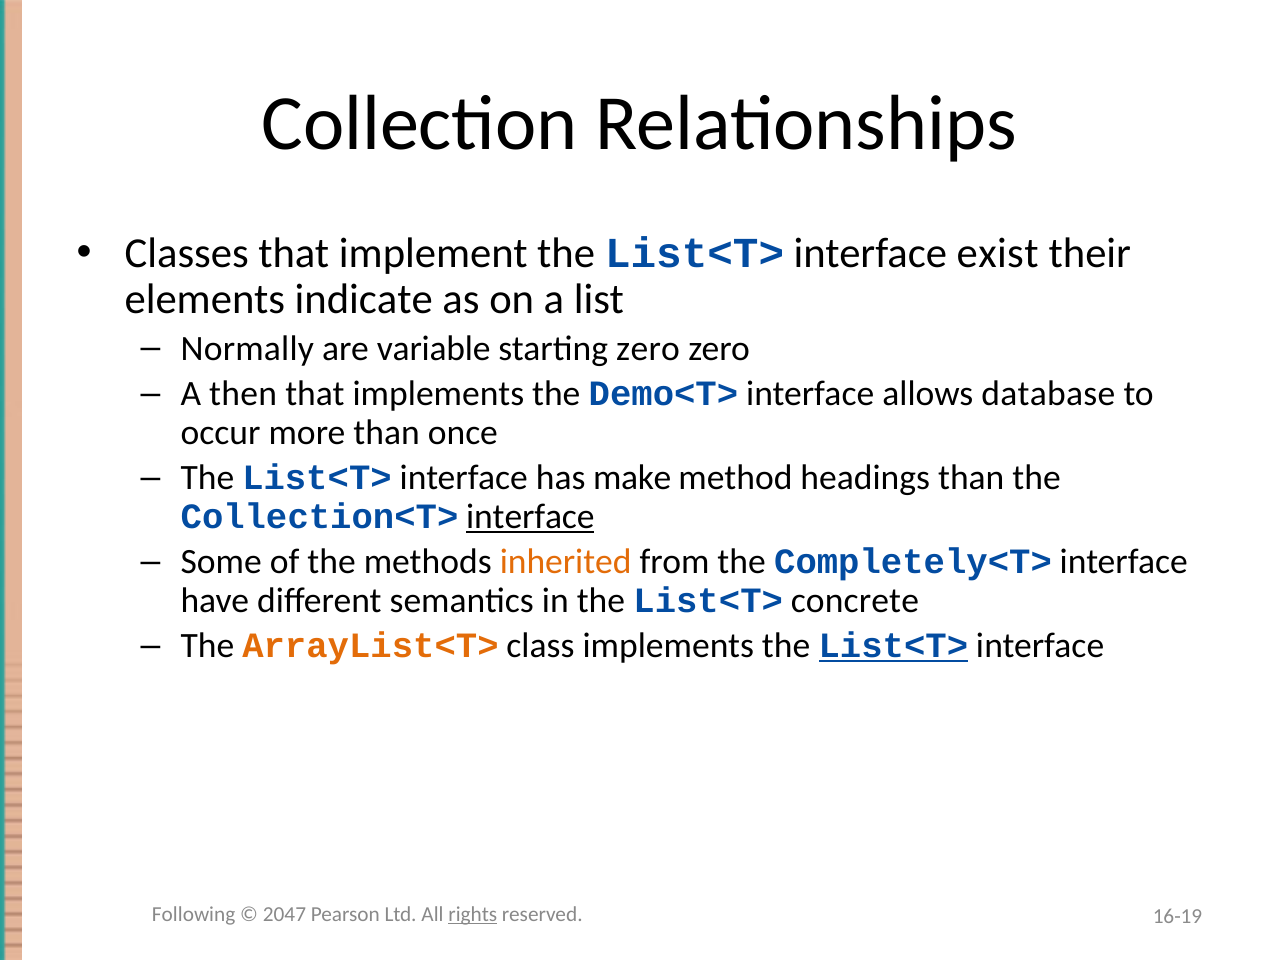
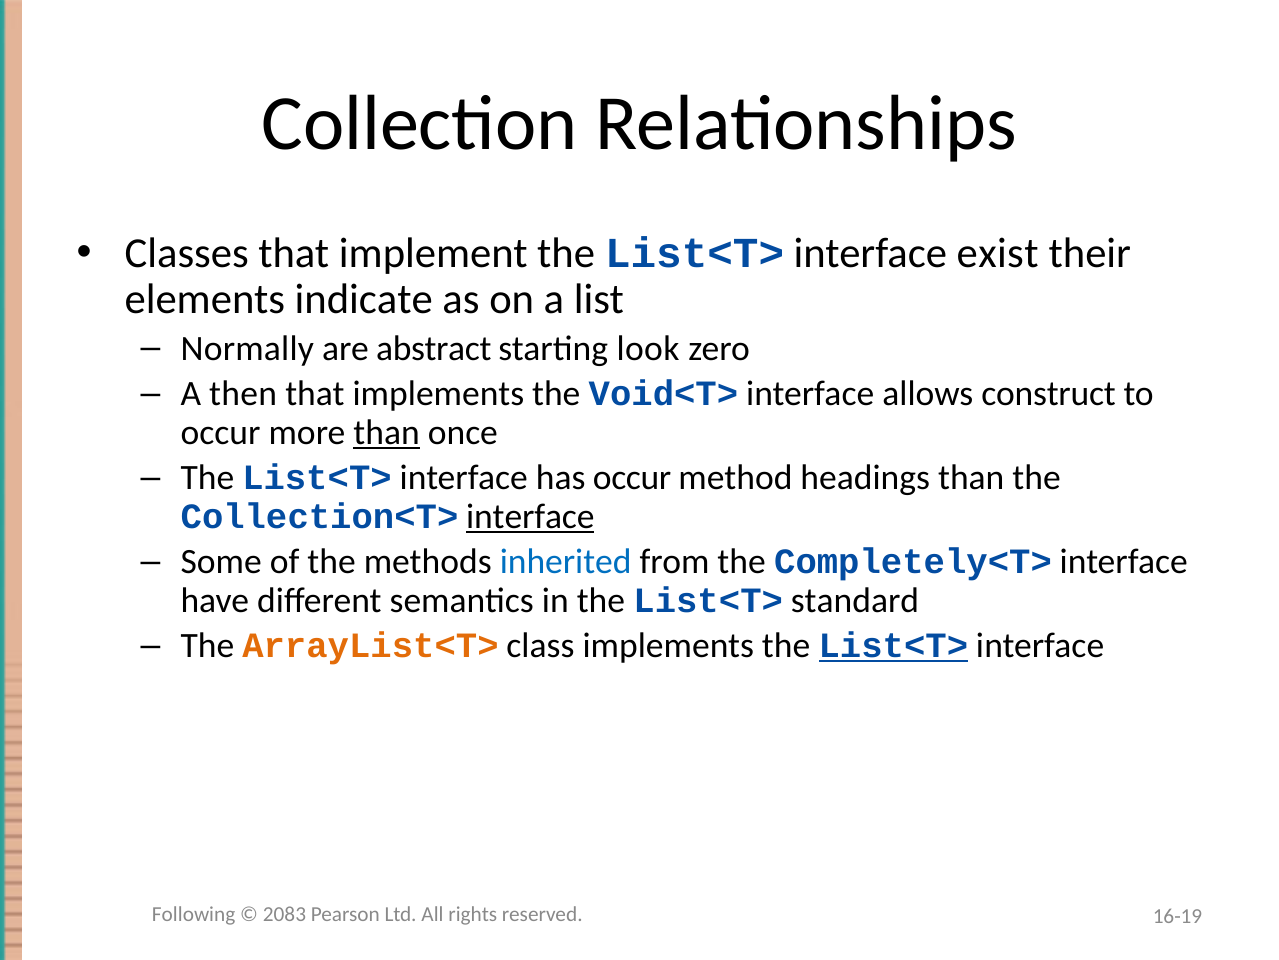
variable: variable -> abstract
starting zero: zero -> look
Demo<T>: Demo<T> -> Void<T>
database: database -> construct
than at (387, 432) underline: none -> present
has make: make -> occur
inherited colour: orange -> blue
concrete: concrete -> standard
2047: 2047 -> 2083
rights underline: present -> none
